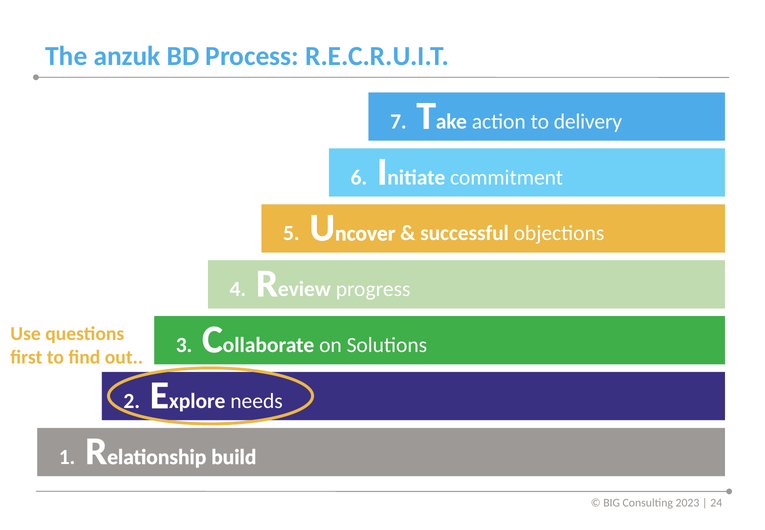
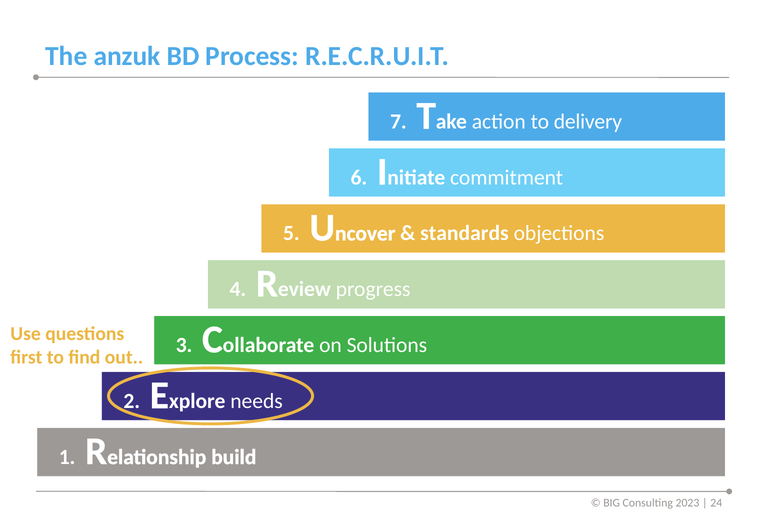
successful: successful -> standards
